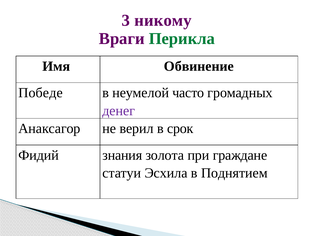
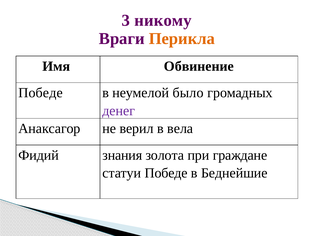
Перикла colour: green -> orange
часто: часто -> было
срок: срок -> вела
статуи Эсхила: Эсхила -> Победе
Поднятием: Поднятием -> Беднейшие
